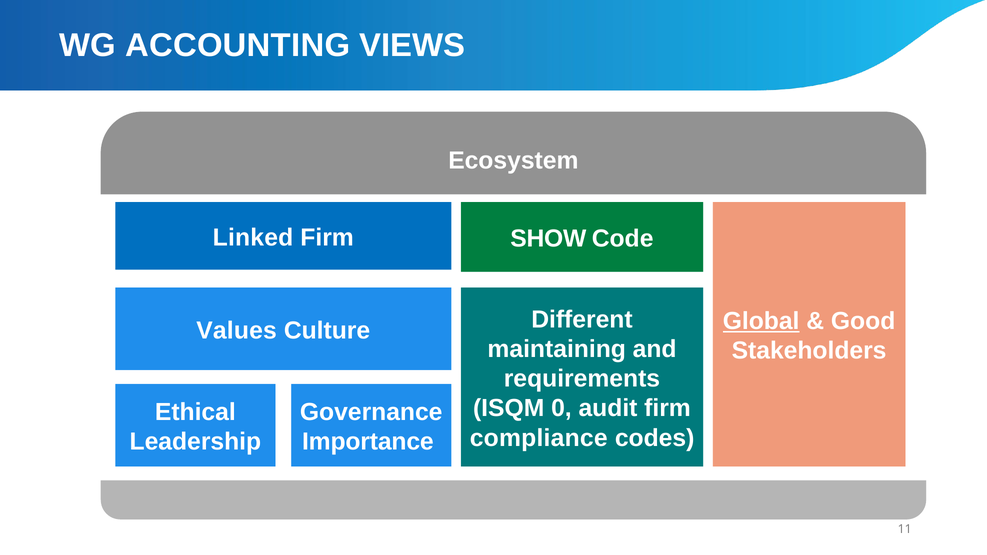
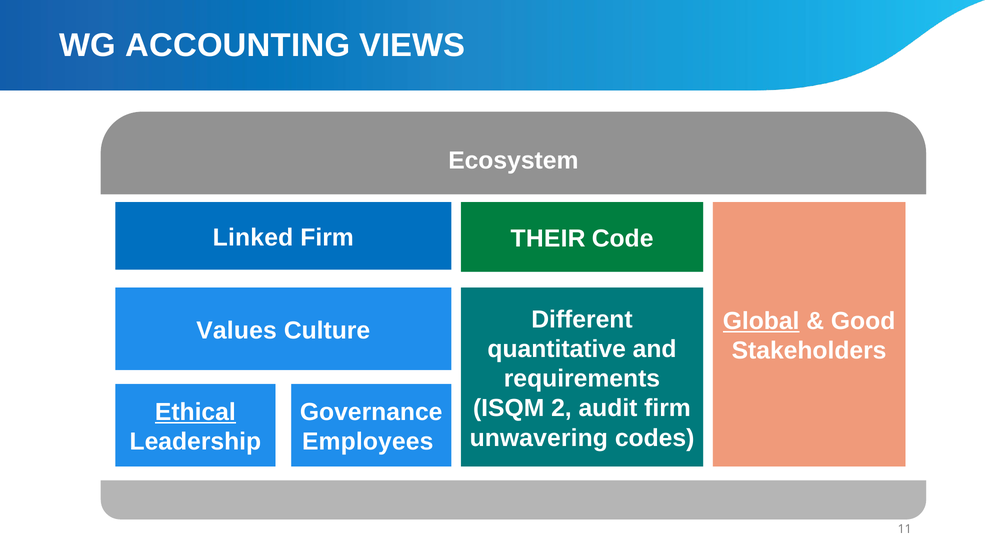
SHOW: SHOW -> THEIR
maintaining: maintaining -> quantitative
0: 0 -> 2
Ethical underline: none -> present
compliance: compliance -> unwavering
Importance: Importance -> Employees
